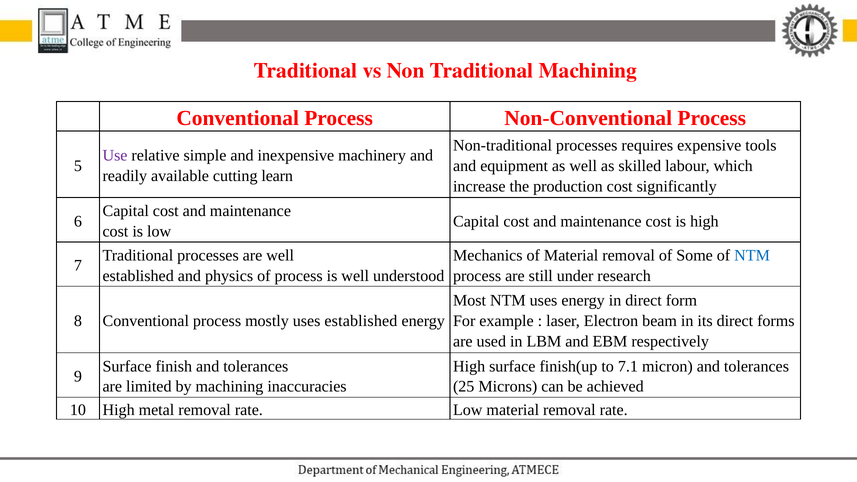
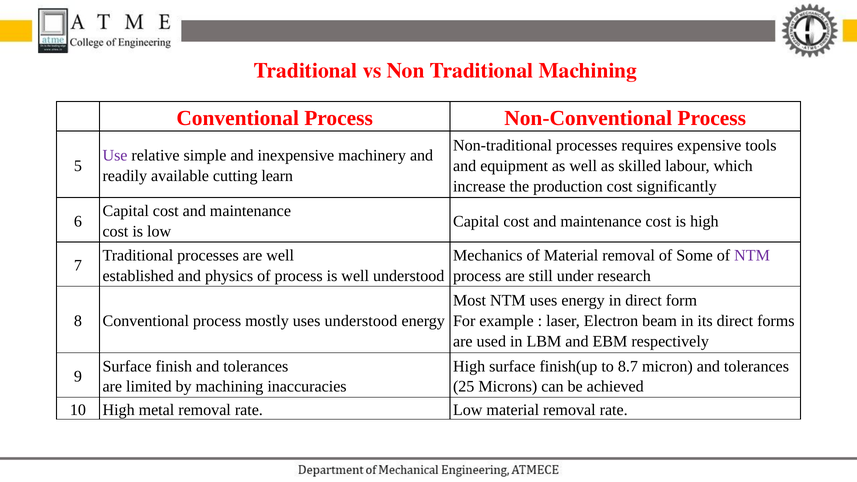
NTM at (752, 255) colour: blue -> purple
uses established: established -> understood
7.1: 7.1 -> 8.7
